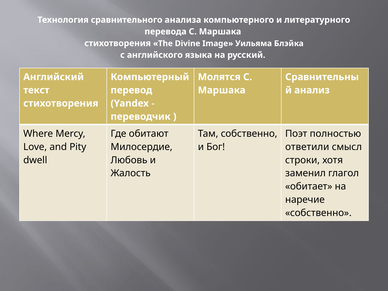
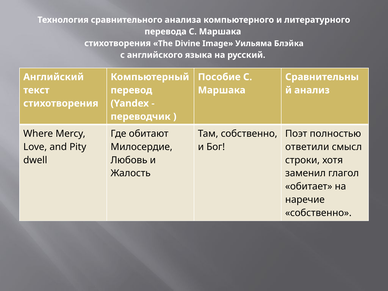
Молятся: Молятся -> Пособие
